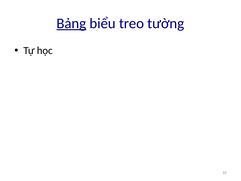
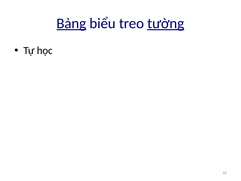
tường underline: none -> present
